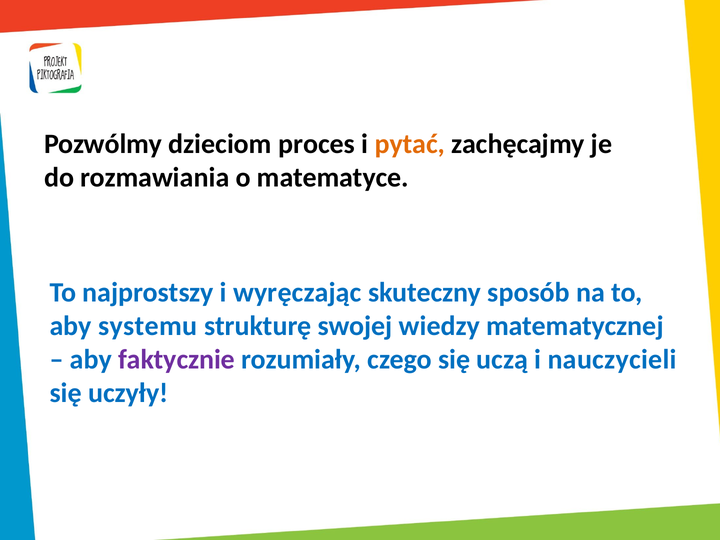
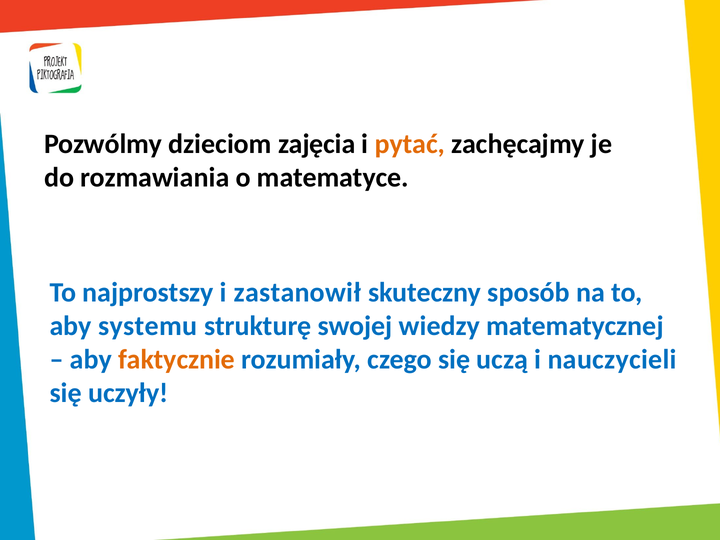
proces: proces -> zajęcia
wyręczając: wyręczając -> zastanowił
faktycznie colour: purple -> orange
